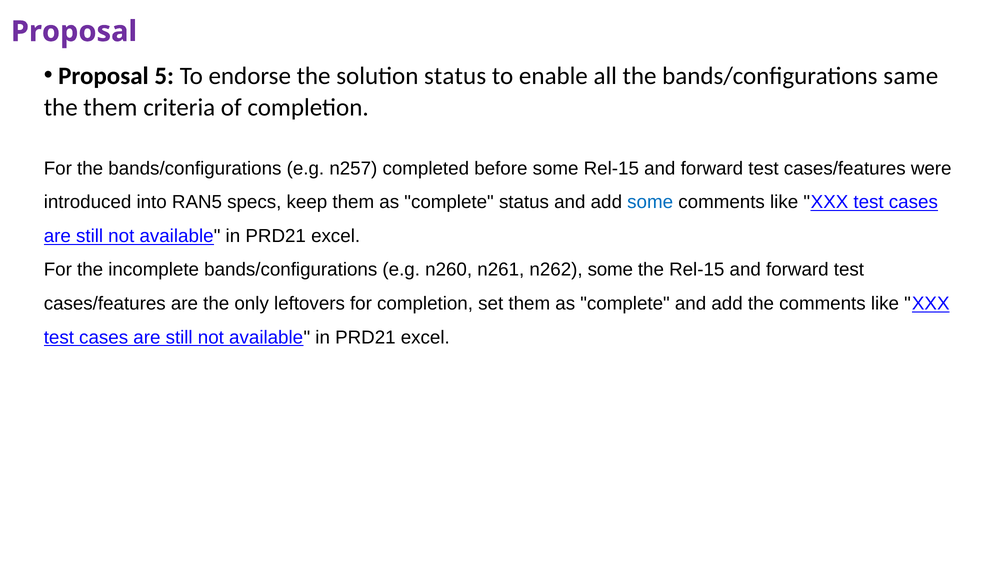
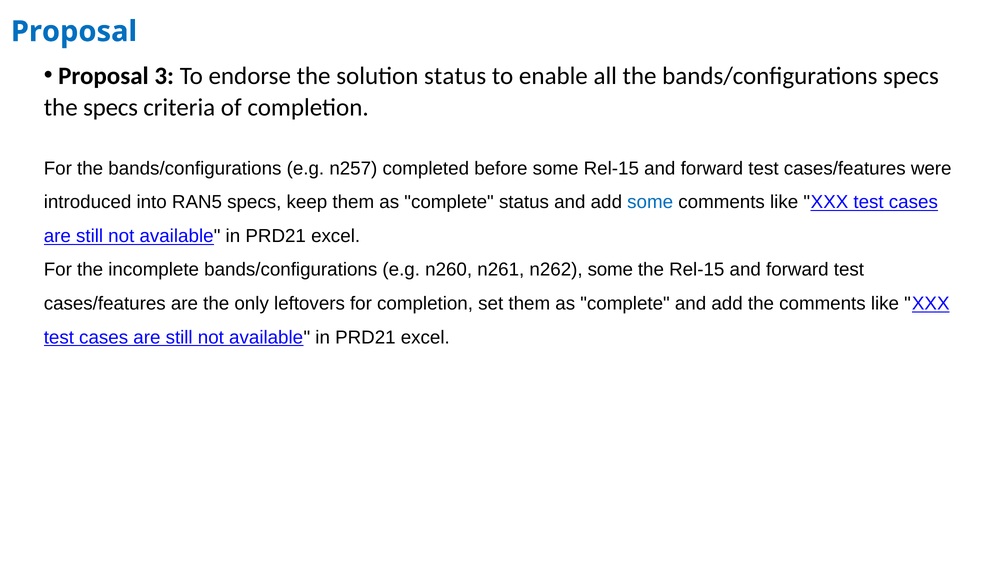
Proposal at (74, 32) colour: purple -> blue
5: 5 -> 3
bands/configurations same: same -> specs
the them: them -> specs
